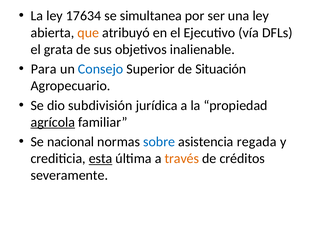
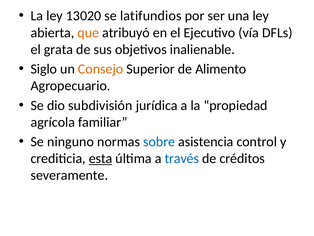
17634: 17634 -> 13020
simultanea: simultanea -> latifundios
Para: Para -> Siglo
Consejo colour: blue -> orange
Situación: Situación -> Alimento
agrícola underline: present -> none
nacional: nacional -> ninguno
regada: regada -> control
través colour: orange -> blue
